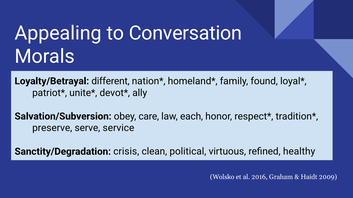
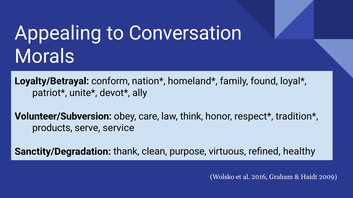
different: different -> conform
Salvation/Subversion: Salvation/Subversion -> Volunteer/Subversion
each: each -> think
preserve: preserve -> products
crisis: crisis -> thank
political: political -> purpose
